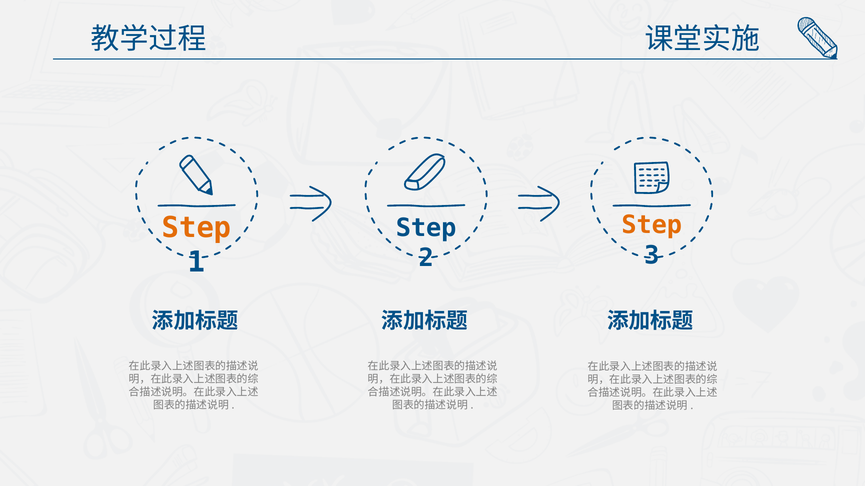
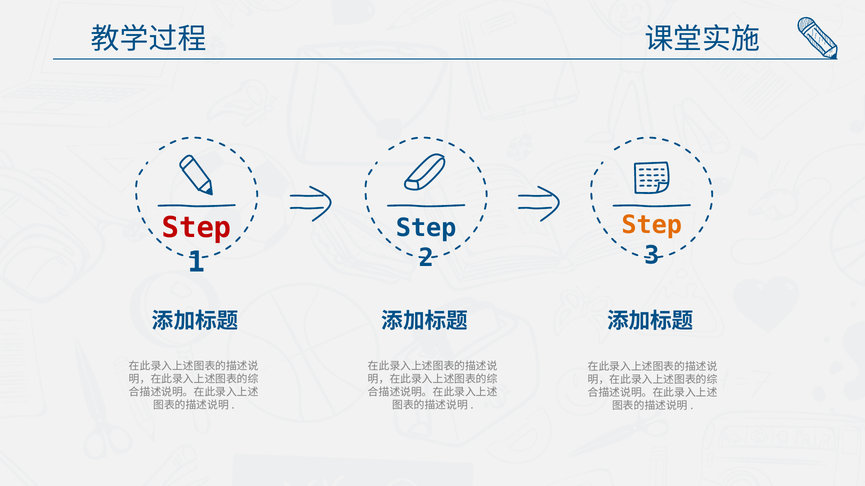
Step at (197, 228) colour: orange -> red
